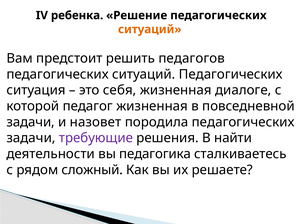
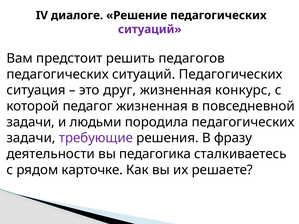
ребенка: ребенка -> диалоге
ситуаций at (150, 29) colour: orange -> purple
себя: себя -> друг
диалоге: диалоге -> конкурс
назовет: назовет -> людьми
найти: найти -> фразу
сложный: сложный -> карточке
